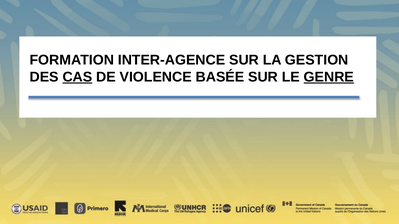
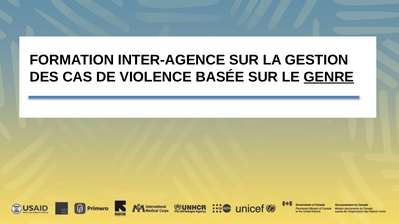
CAS at (77, 77) underline: present -> none
